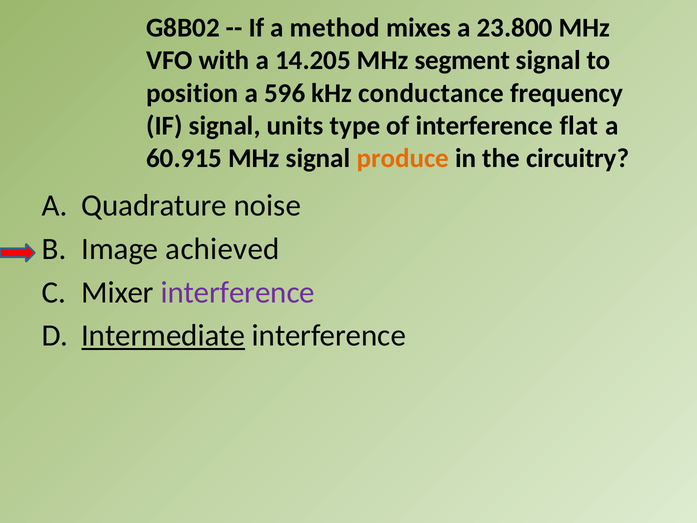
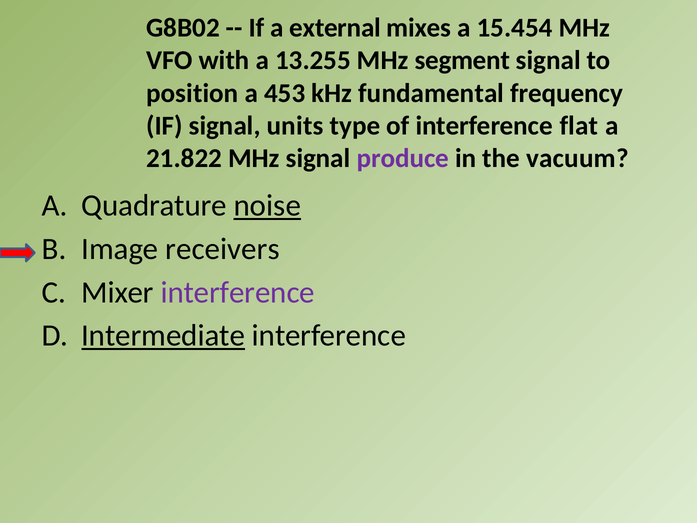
method: method -> external
23.800: 23.800 -> 15.454
14.205: 14.205 -> 13.255
596: 596 -> 453
conductance: conductance -> fundamental
60.915: 60.915 -> 21.822
produce colour: orange -> purple
circuitry: circuitry -> vacuum
noise underline: none -> present
achieved: achieved -> receivers
